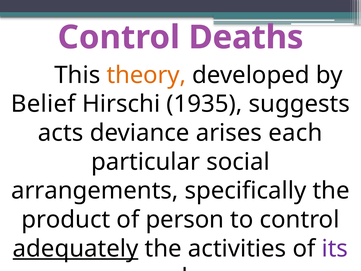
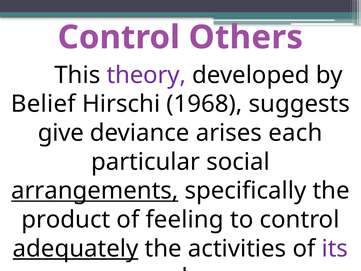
Deaths: Deaths -> Others
theory colour: orange -> purple
1935: 1935 -> 1968
acts: acts -> give
arrangements underline: none -> present
person: person -> feeling
